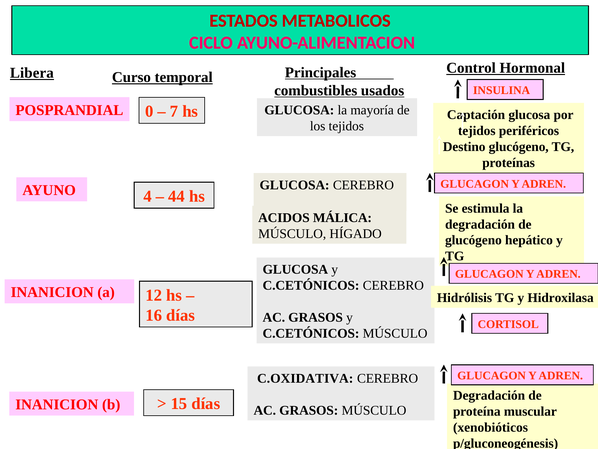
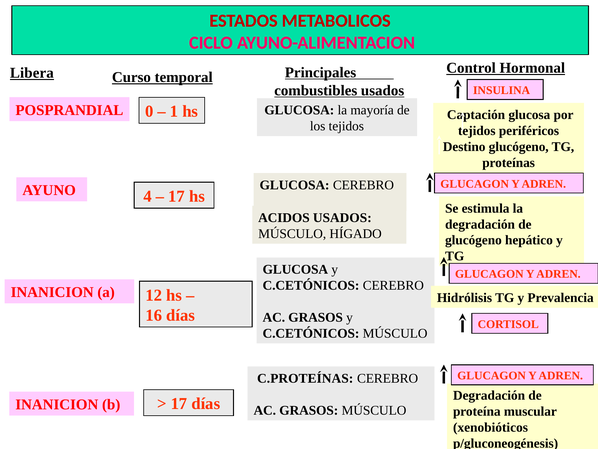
7: 7 -> 1
44 at (177, 196): 44 -> 17
ACIDOS MÁLICA: MÁLICA -> USADOS
Hidroxilasa: Hidroxilasa -> Prevalencia
C.OXIDATIVA: C.OXIDATIVA -> C.PROTEÍNAS
15 at (179, 403): 15 -> 17
